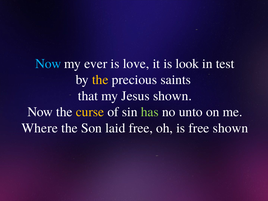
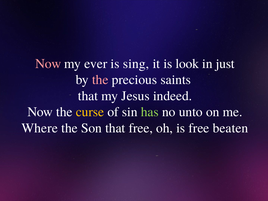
Now at (48, 64) colour: light blue -> pink
love: love -> sing
test: test -> just
the at (100, 80) colour: yellow -> pink
Jesus shown: shown -> indeed
Son laid: laid -> that
free shown: shown -> beaten
